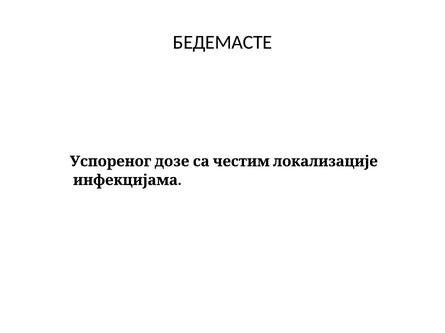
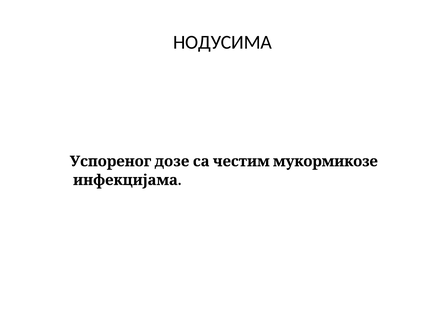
БЕДЕМАСТЕ: БЕДЕМАСТЕ -> НОДУСИМА
локализације: локализације -> мукормикозе
